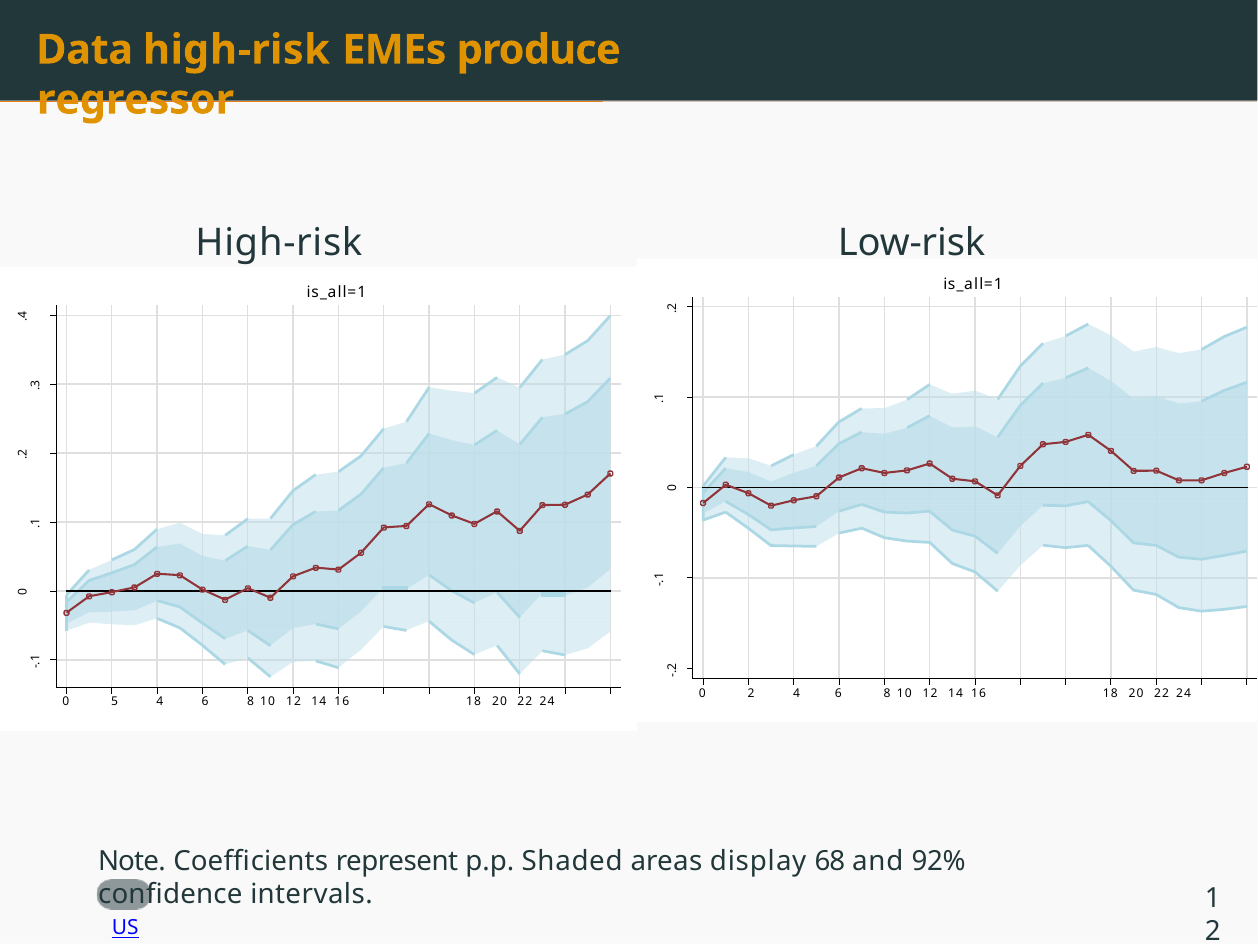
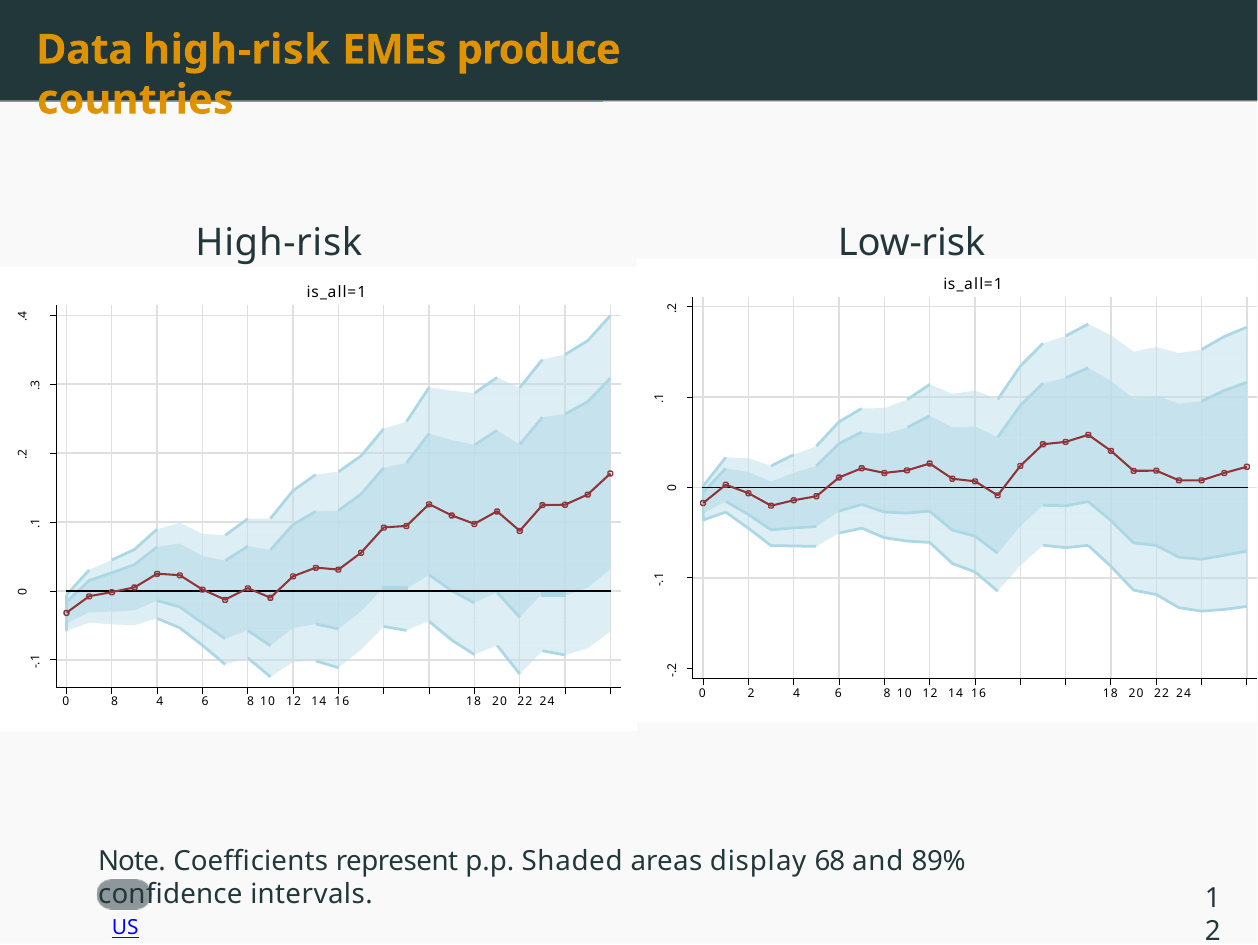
regressor: regressor -> countries
0 5: 5 -> 8
92%: 92% -> 89%
